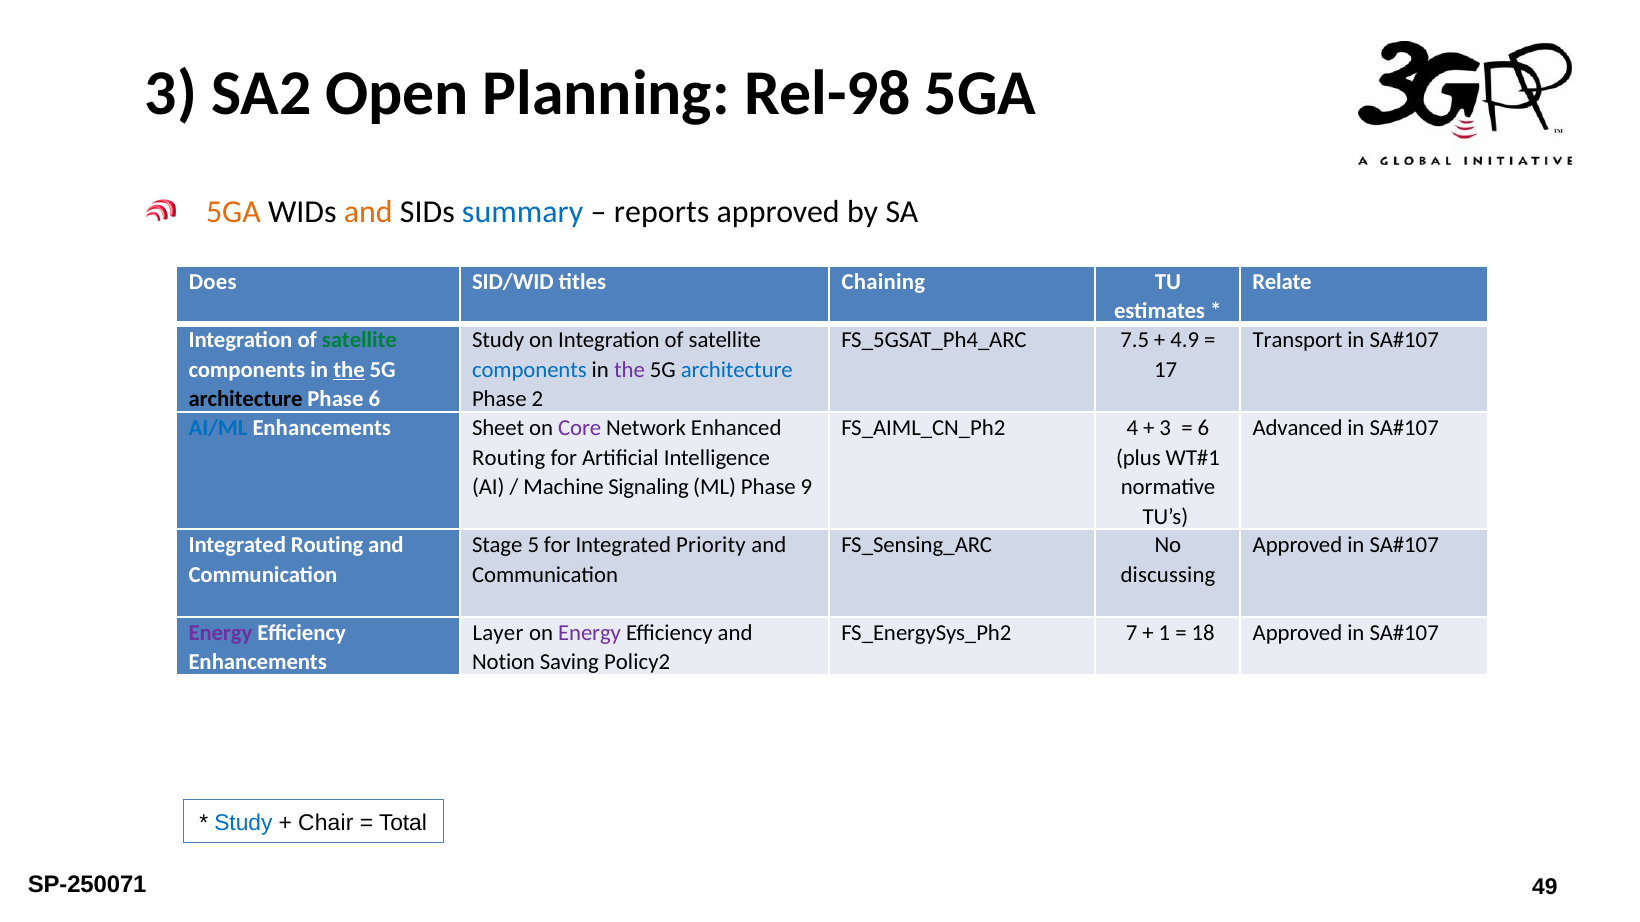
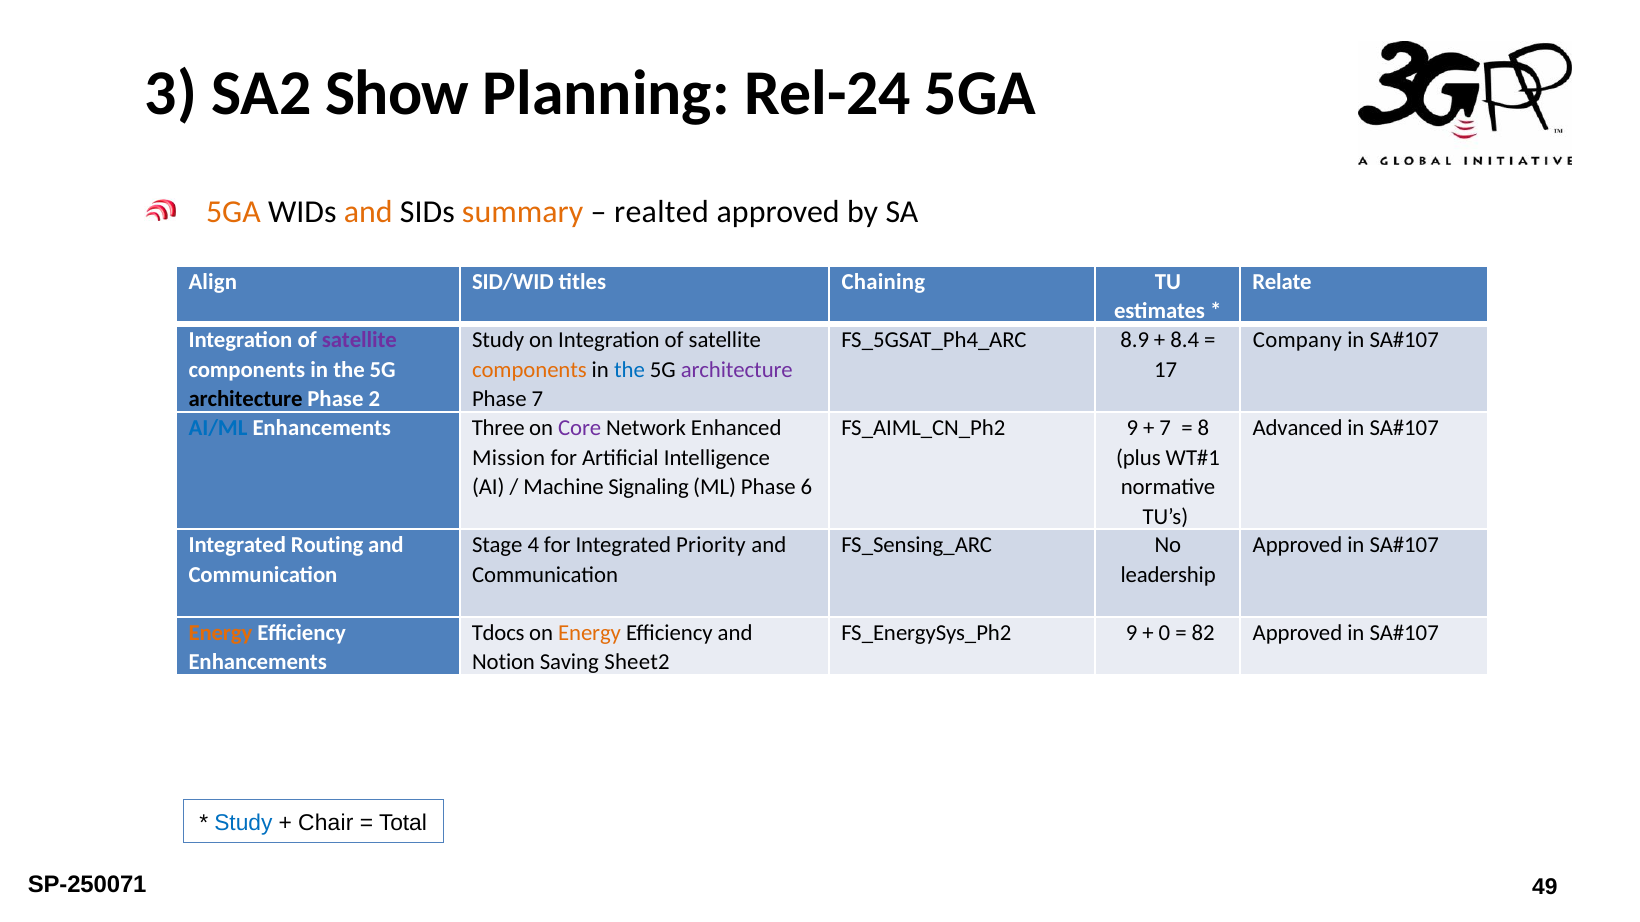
Open: Open -> Show
Rel-98: Rel-98 -> Rel-24
summary colour: blue -> orange
reports: reports -> realted
Does: Does -> Align
satellite at (359, 340) colour: green -> purple
7.5: 7.5 -> 8.9
4.9: 4.9 -> 8.4
Transport: Transport -> Company
the at (349, 370) underline: present -> none
components at (529, 370) colour: blue -> orange
the at (630, 370) colour: purple -> blue
architecture at (737, 370) colour: blue -> purple
Phase 6: 6 -> 2
Phase 2: 2 -> 7
Sheet: Sheet -> Three
4 at (1132, 428): 4 -> 9
3 at (1165, 428): 3 -> 7
6 at (1204, 428): 6 -> 8
Routing at (509, 458): Routing -> Mission
9: 9 -> 6
5: 5 -> 4
discussing: discussing -> leadership
Energy at (220, 633) colour: purple -> orange
Layer: Layer -> Tdocs
Energy at (590, 633) colour: purple -> orange
7 at (1132, 633): 7 -> 9
1: 1 -> 0
18: 18 -> 82
Policy2: Policy2 -> Sheet2
